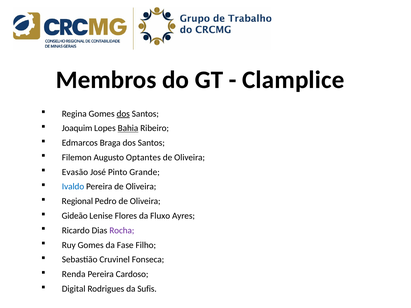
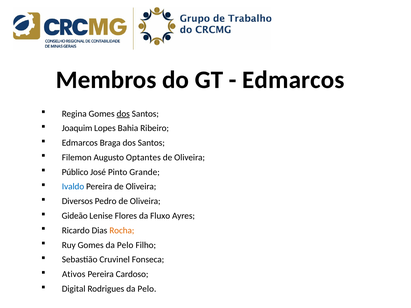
Clamplice at (293, 80): Clamplice -> Edmarcos
Bahia underline: present -> none
Evasão: Evasão -> Público
Regional: Regional -> Diversos
Rocha colour: purple -> orange
Gomes da Fase: Fase -> Pelo
Renda: Renda -> Ativos
Rodrigues da Sufis: Sufis -> Pelo
